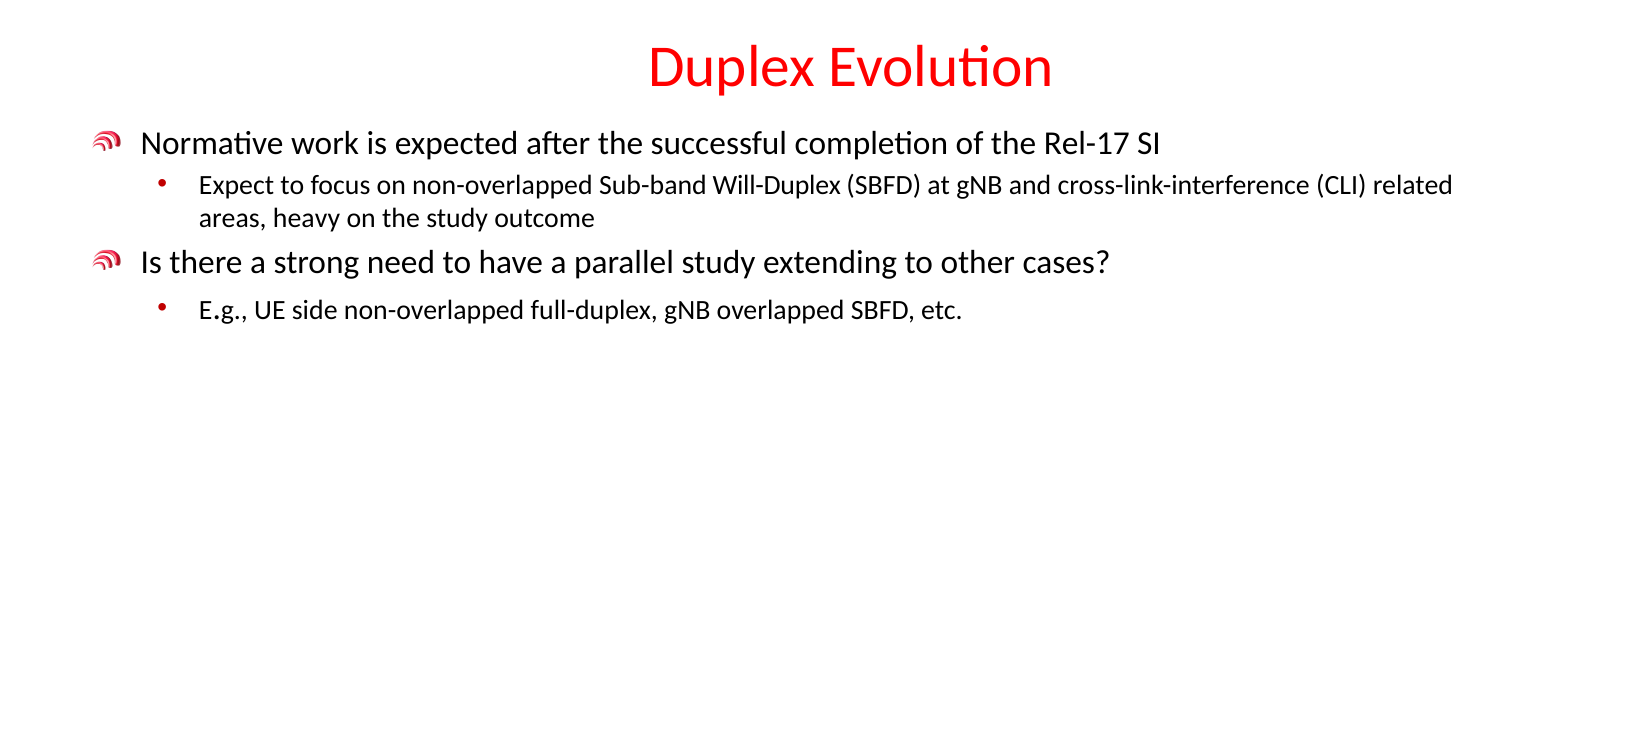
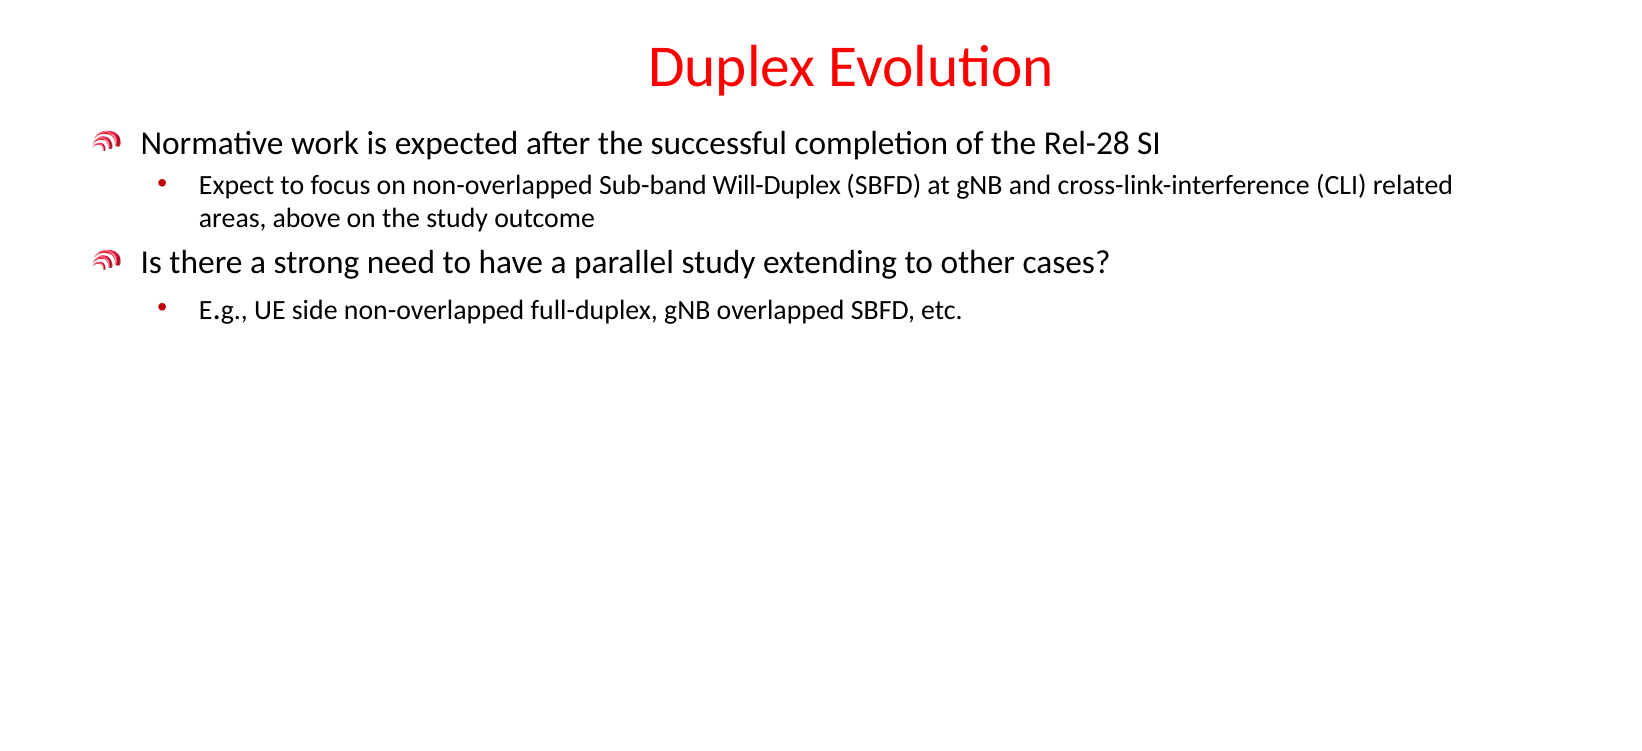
Rel-17: Rel-17 -> Rel-28
heavy: heavy -> above
